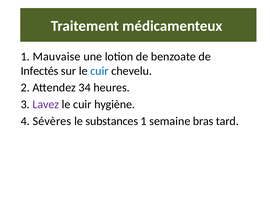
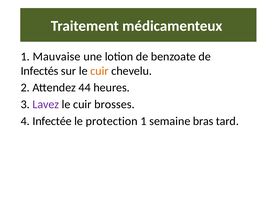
cuir at (99, 71) colour: blue -> orange
34: 34 -> 44
hygiène: hygiène -> brosses
Sévères: Sévères -> Infectée
substances: substances -> protection
